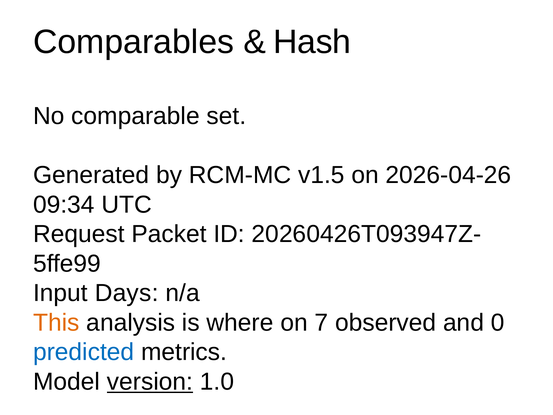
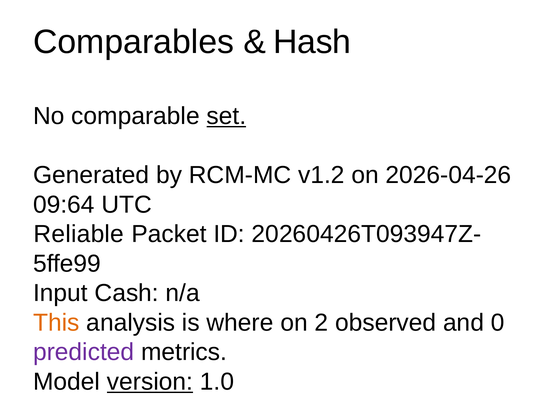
set underline: none -> present
v1.5: v1.5 -> v1.2
09:34: 09:34 -> 09:64
Request: Request -> Reliable
Days: Days -> Cash
7: 7 -> 2
predicted colour: blue -> purple
